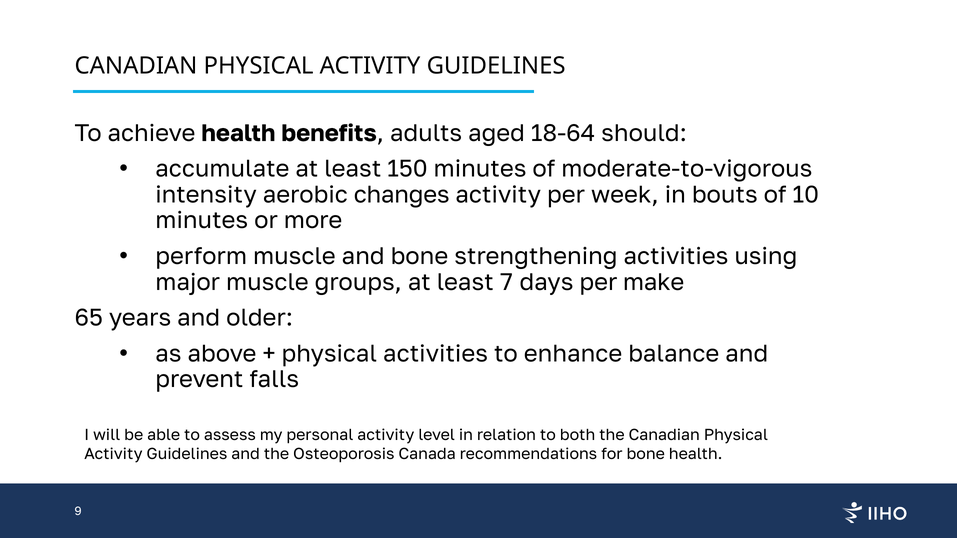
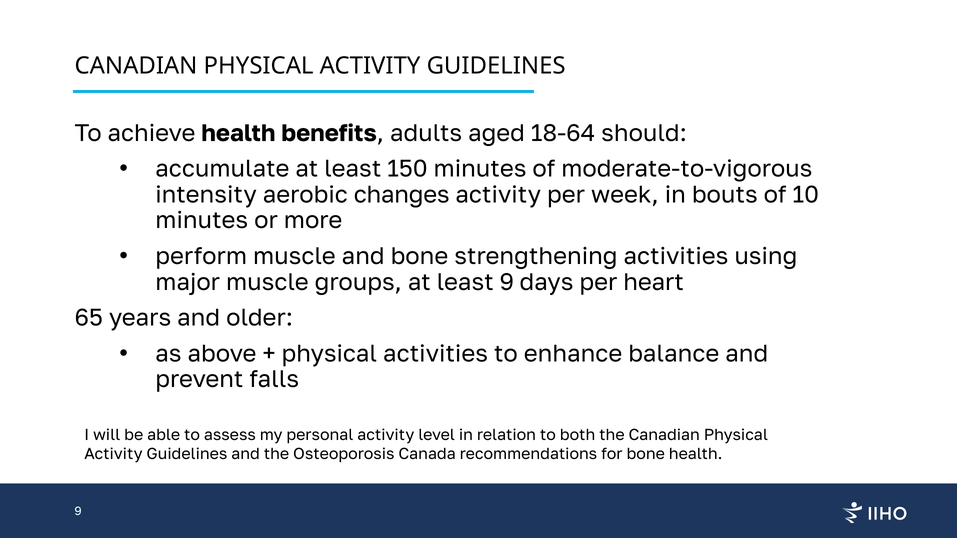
least 7: 7 -> 9
make: make -> heart
